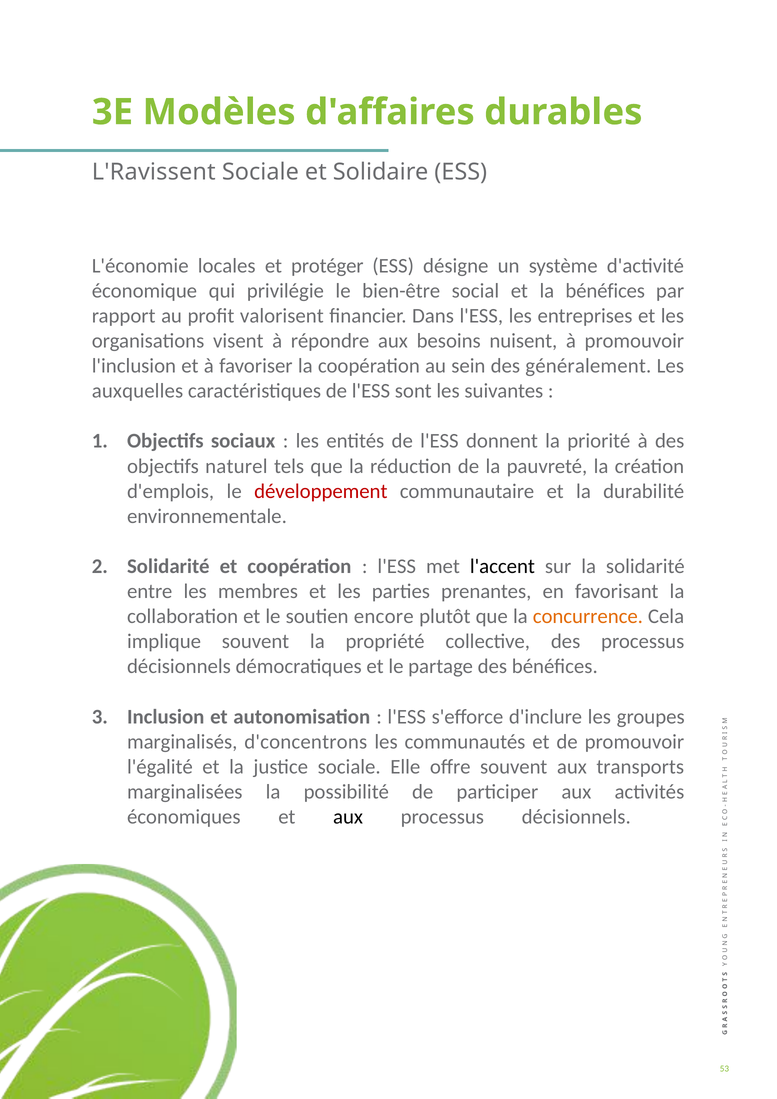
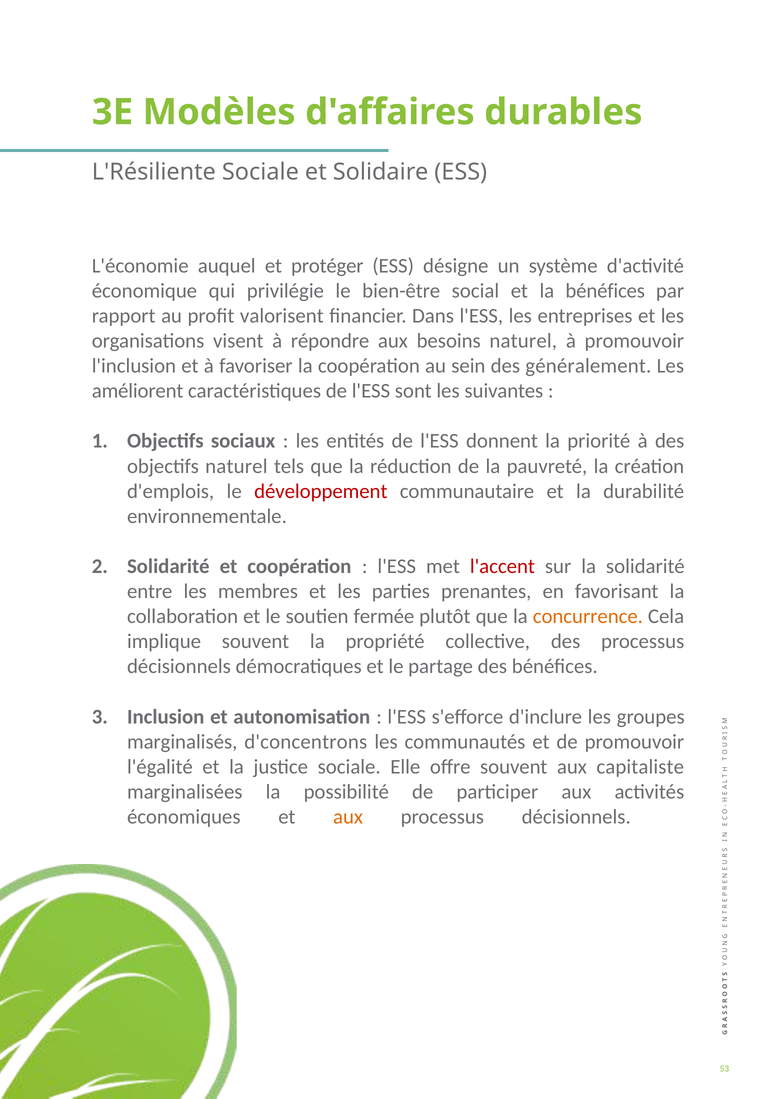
L'Ravissent: L'Ravissent -> L'Résiliente
locales: locales -> auquel
besoins nuisent: nuisent -> naturel
auxquelles: auxquelles -> améliorent
l'accent colour: black -> red
encore: encore -> fermée
transports: transports -> capitaliste
aux at (348, 817) colour: black -> orange
